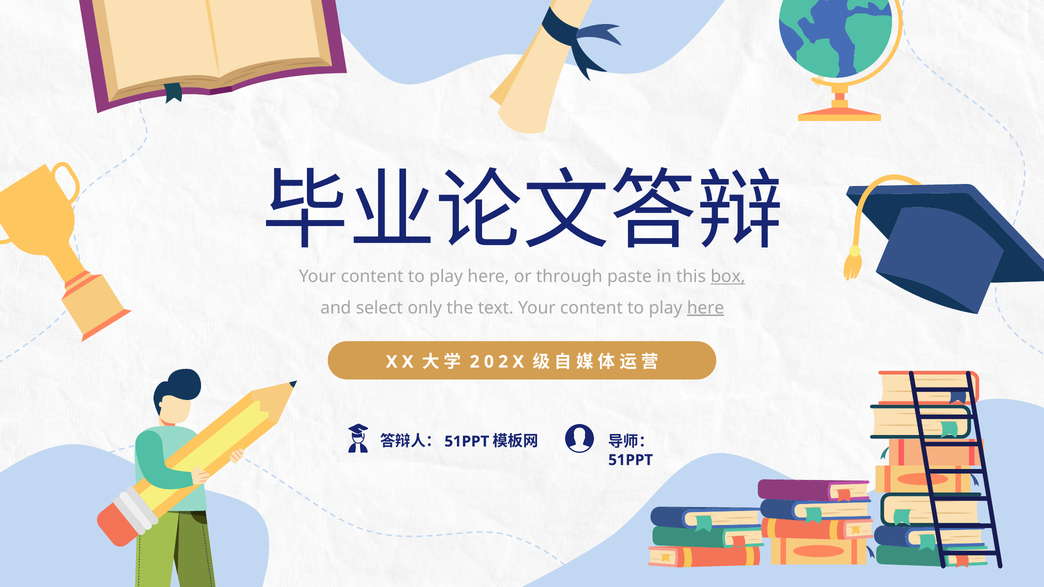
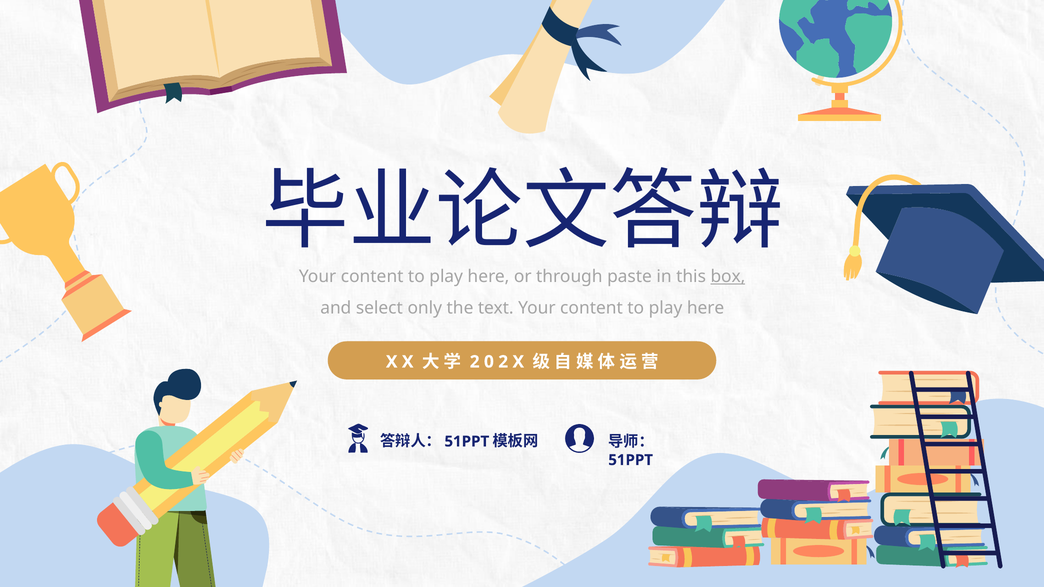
here at (706, 308) underline: present -> none
